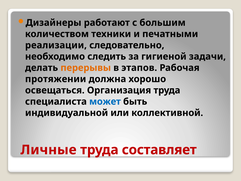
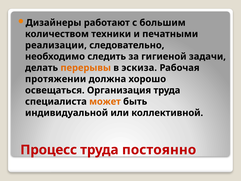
этапов: этапов -> эскиза
может colour: blue -> orange
Личные: Личные -> Процесс
составляет: составляет -> постоянно
